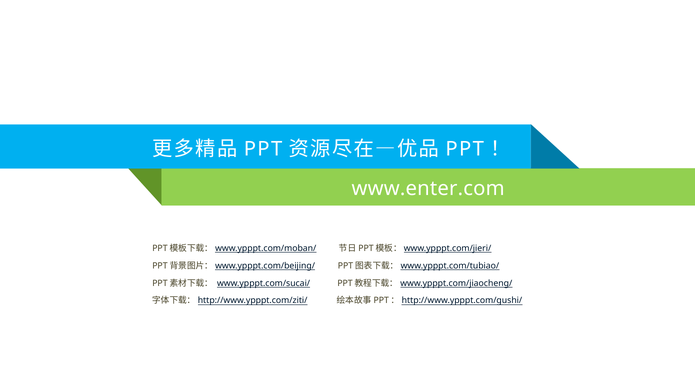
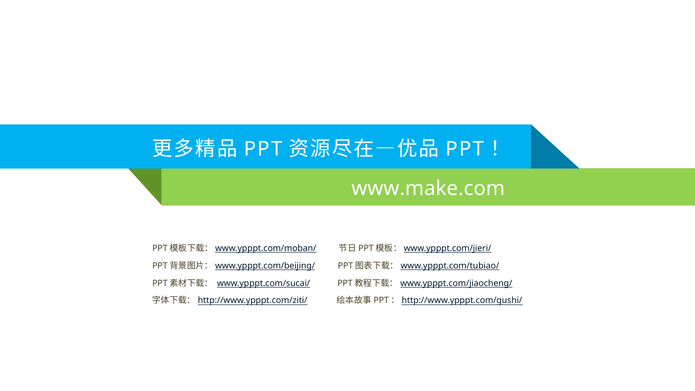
www.enter.com: www.enter.com -> www.make.com
